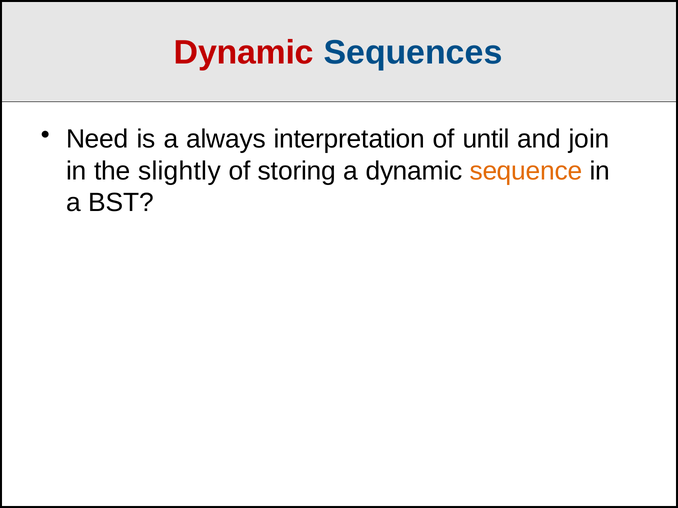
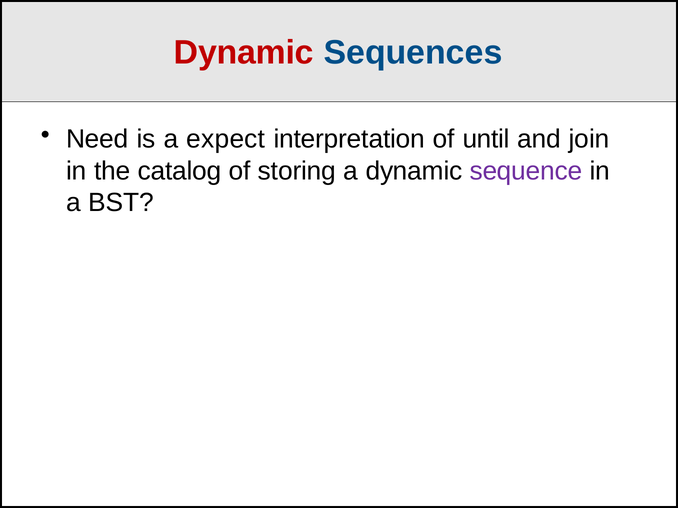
always: always -> expect
slightly: slightly -> catalog
sequence colour: orange -> purple
